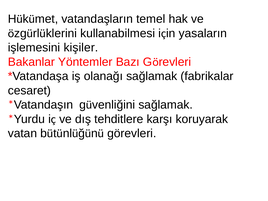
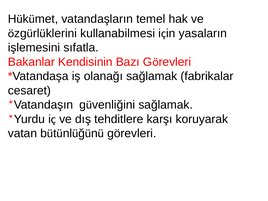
kişiler: kişiler -> sıfatla
Yöntemler: Yöntemler -> Kendisinin
